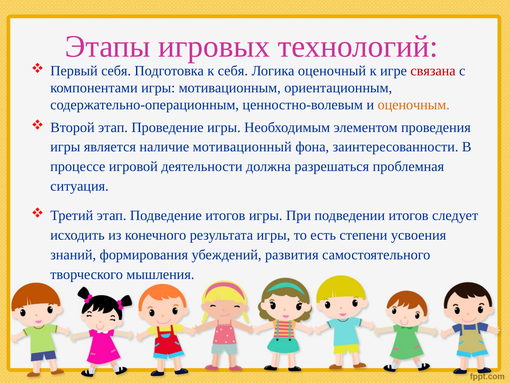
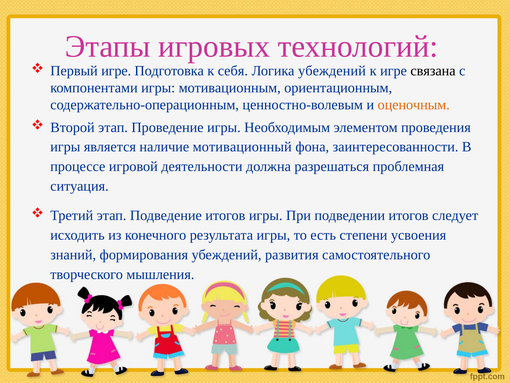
Первый себя: себя -> игре
Логика оценочный: оценочный -> убеждений
связана colour: red -> black
